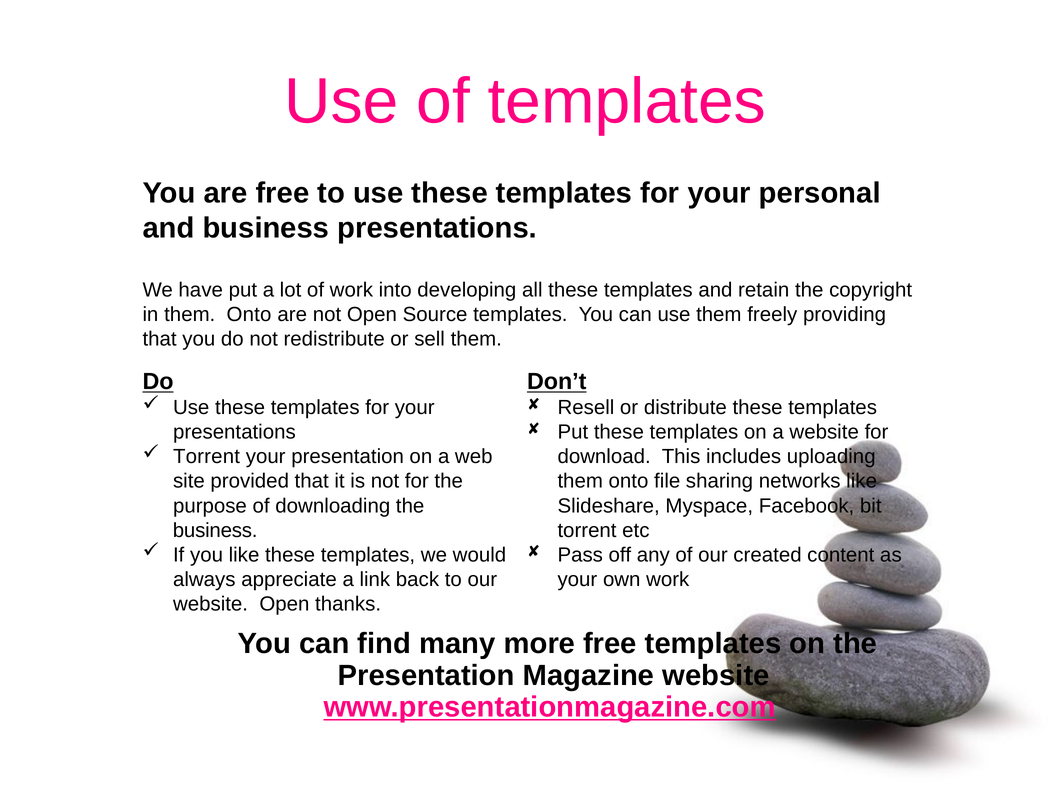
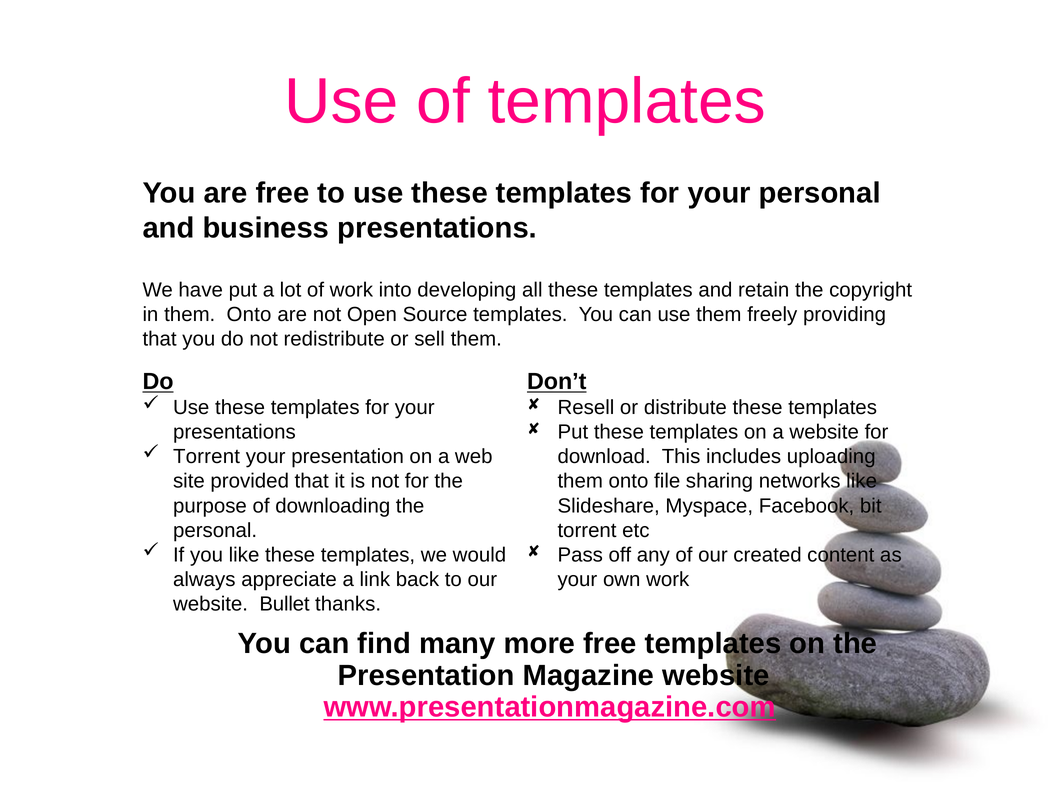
business at (215, 530): business -> personal
website Open: Open -> Bullet
